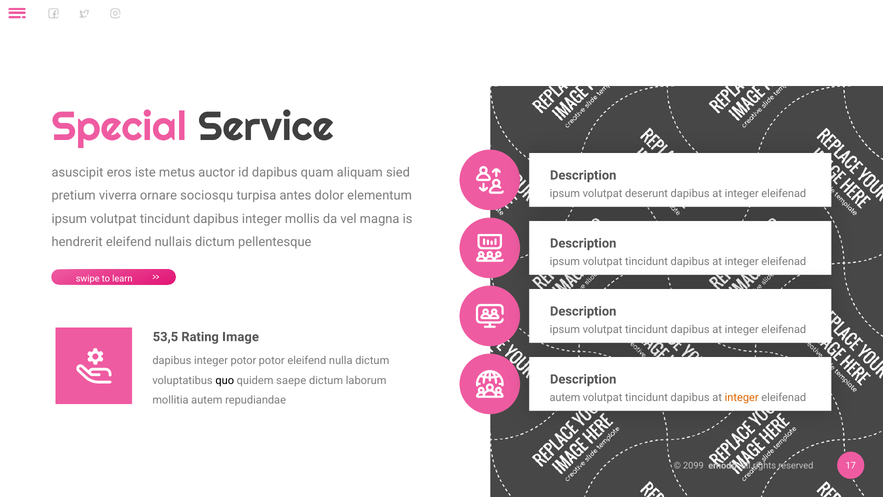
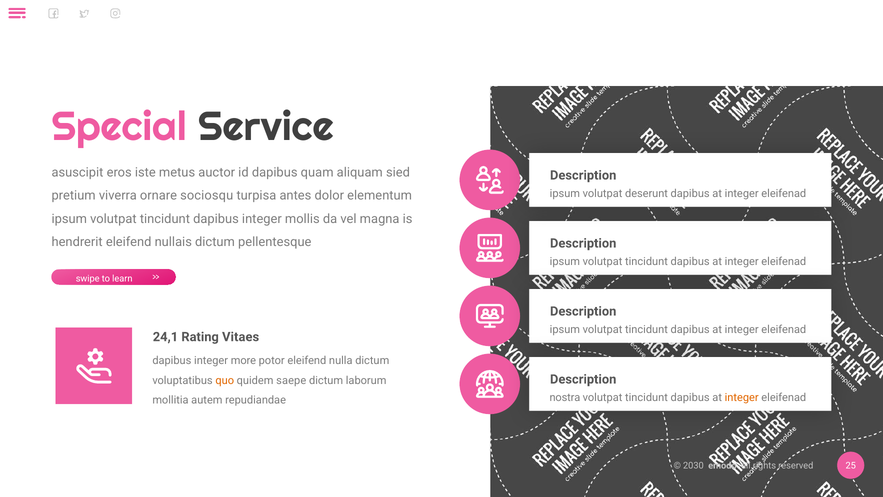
53,5: 53,5 -> 24,1
Image: Image -> Vitaes
integer potor: potor -> more
quo colour: black -> orange
autem at (565, 397): autem -> nostra
2099: 2099 -> 2030
17: 17 -> 25
